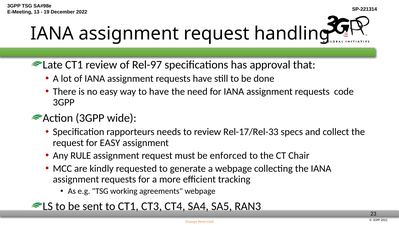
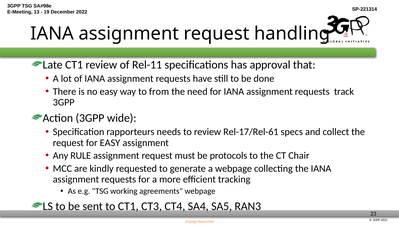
Rel-97: Rel-97 -> Rel-11
to have: have -> from
code: code -> track
Rel-17/Rel-33: Rel-17/Rel-33 -> Rel-17/Rel-61
enforced: enforced -> protocols
